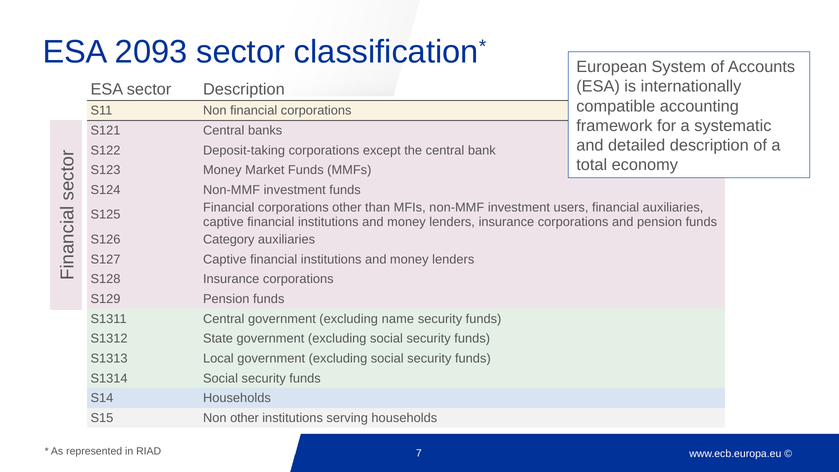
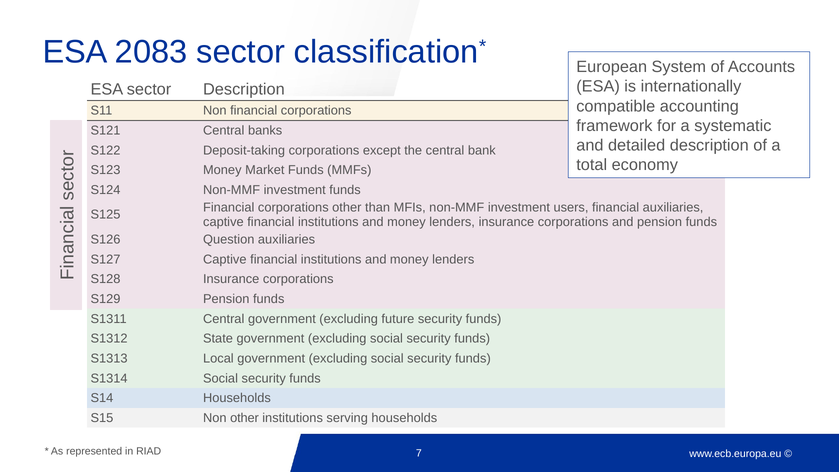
2093: 2093 -> 2083
Category: Category -> Question
name: name -> future
